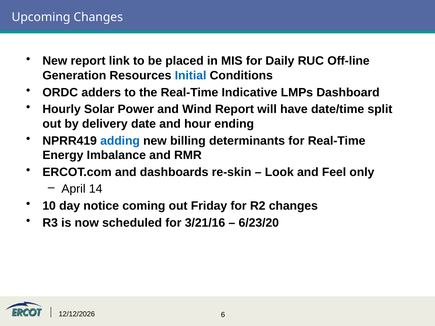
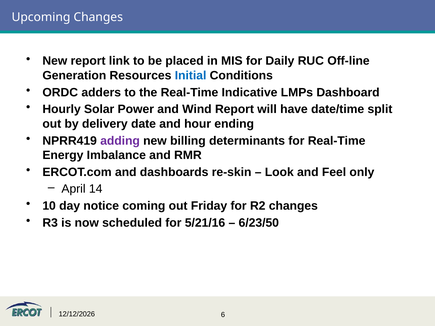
adding colour: blue -> purple
3/21/16: 3/21/16 -> 5/21/16
6/23/20: 6/23/20 -> 6/23/50
